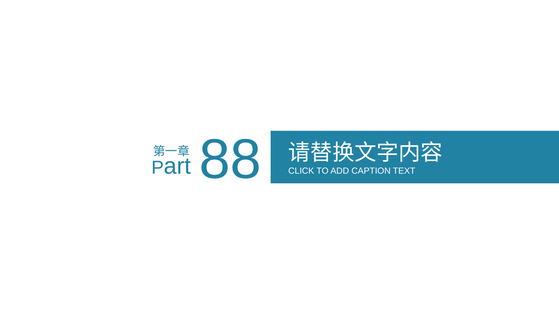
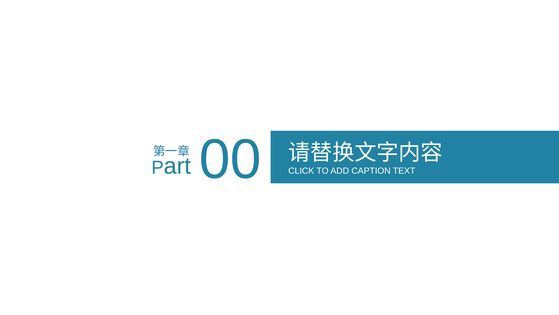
88: 88 -> 00
